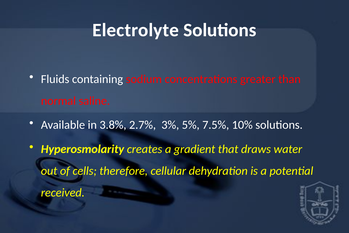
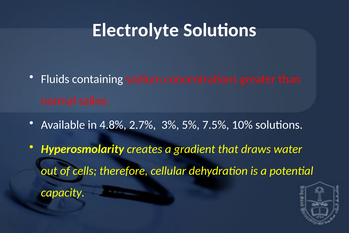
3.8%: 3.8% -> 4.8%
received: received -> capacity
